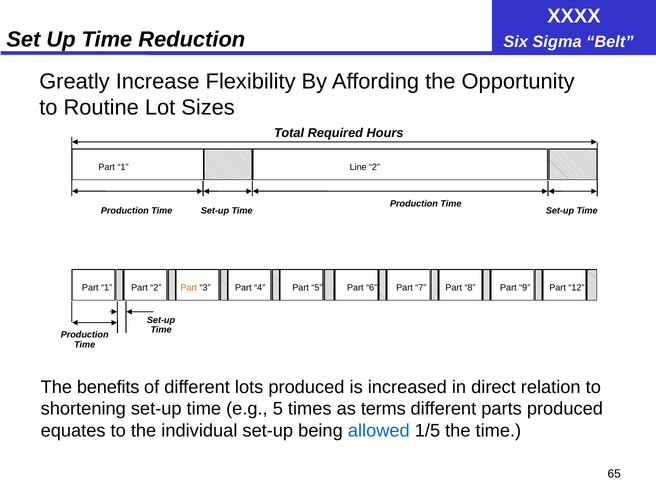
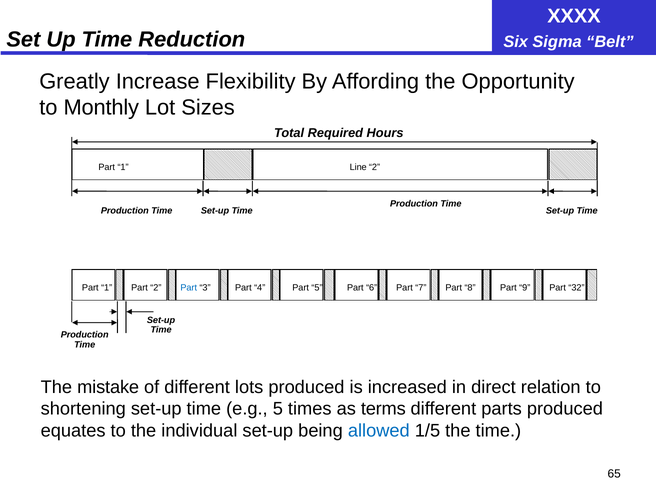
Routine: Routine -> Monthly
Part at (189, 288) colour: orange -> blue
12: 12 -> 32
benefits: benefits -> mistake
